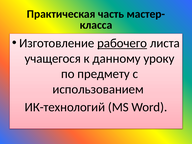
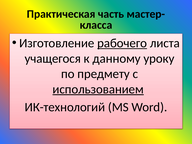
использованием underline: none -> present
